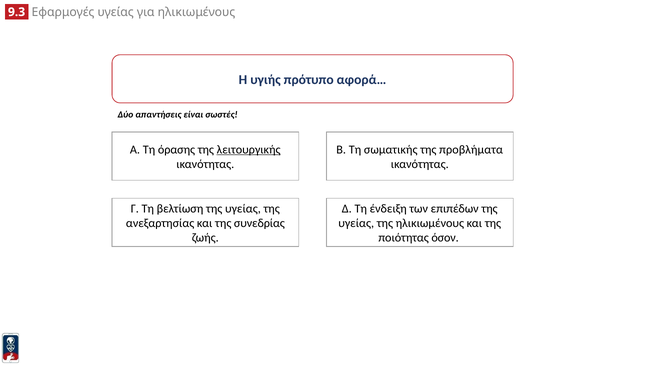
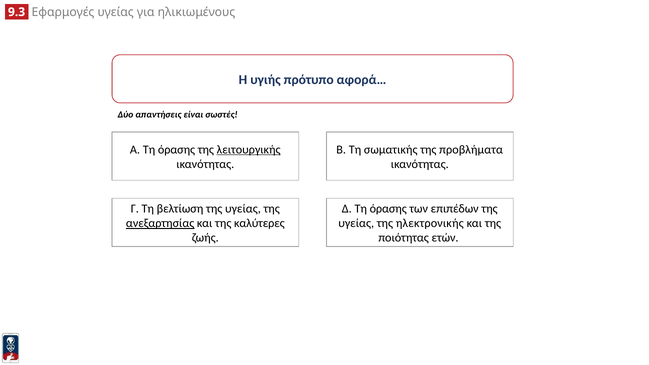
Δ Τη ένδειξη: ένδειξη -> όρασης
ανεξαρτησίας underline: none -> present
συνεδρίας: συνεδρίας -> καλύτερες
της ηλικιωμένους: ηλικιωμένους -> ηλεκτρονικής
όσον: όσον -> ετών
